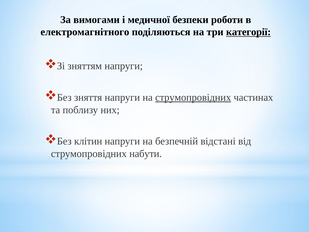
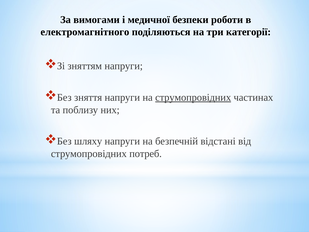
категорії underline: present -> none
клітин: клітин -> шляху
набути: набути -> потреб
